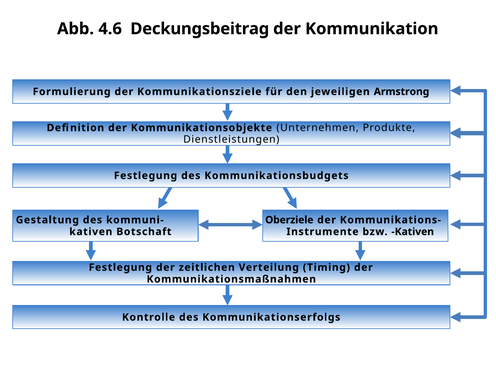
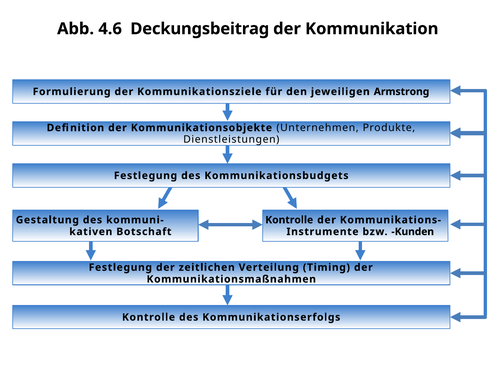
Oberziele at (289, 220): Oberziele -> Kontrolle
bzw Kativen: Kativen -> Kunden
